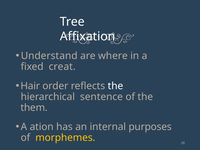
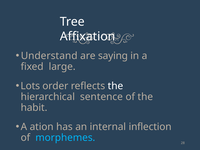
where: where -> saying
creat: creat -> large
Hair: Hair -> Lots
them: them -> habit
purposes: purposes -> inflection
morphemes colour: yellow -> light blue
